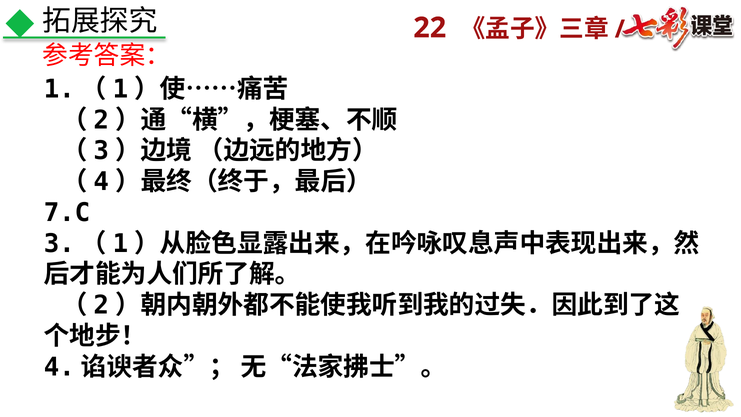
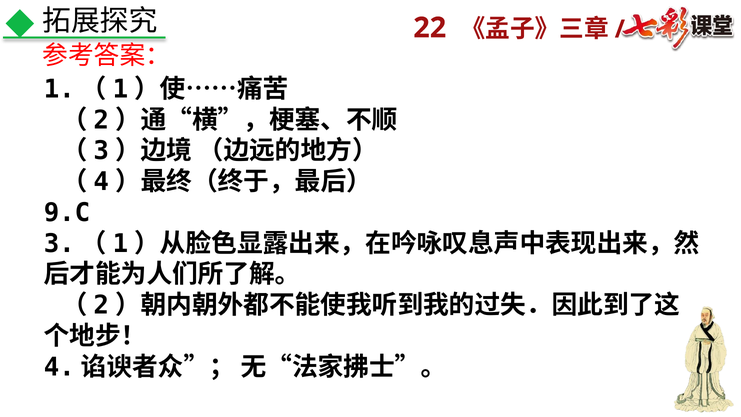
7.C: 7.C -> 9.C
